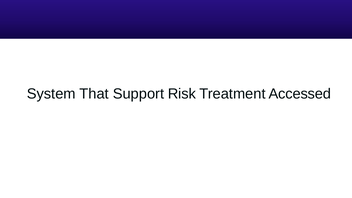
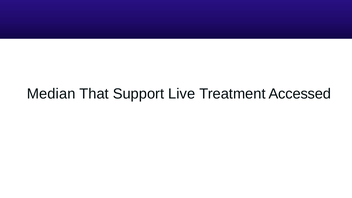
System: System -> Median
Risk: Risk -> Live
